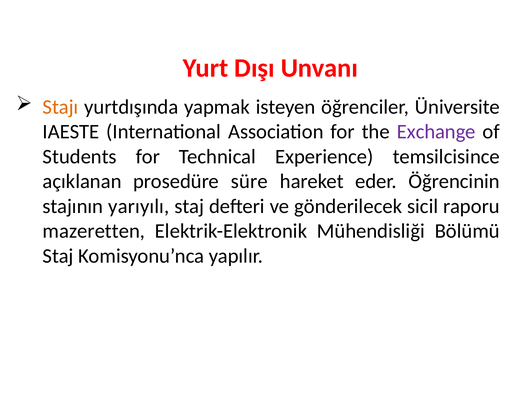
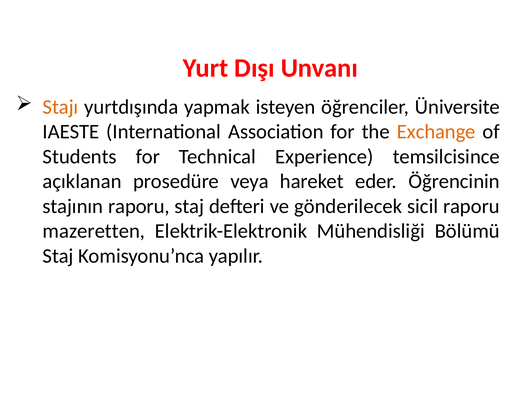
Exchange colour: purple -> orange
süre: süre -> veya
stajının yarıyılı: yarıyılı -> raporu
